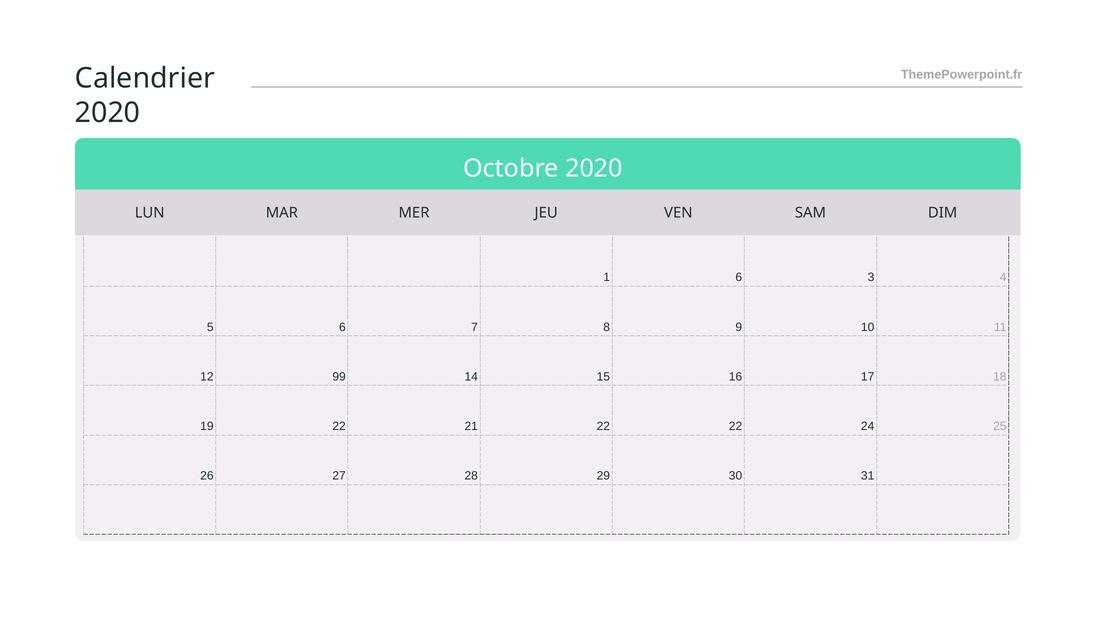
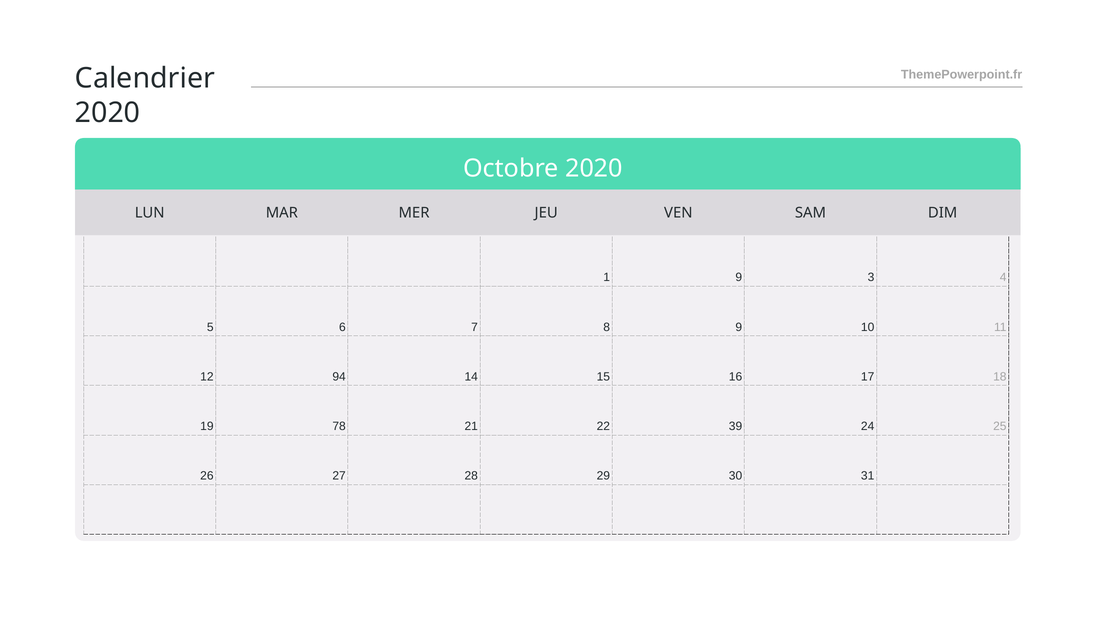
1 6: 6 -> 9
99: 99 -> 94
19 22: 22 -> 78
22 22: 22 -> 39
